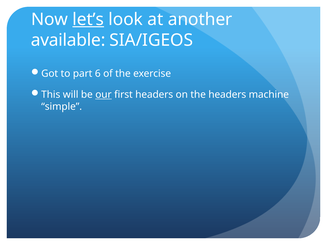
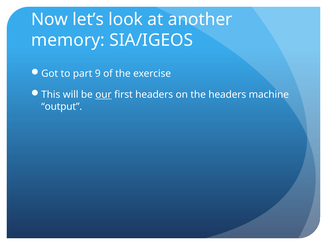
let’s underline: present -> none
available: available -> memory
6: 6 -> 9
simple: simple -> output
